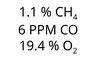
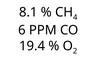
1.1: 1.1 -> 8.1
